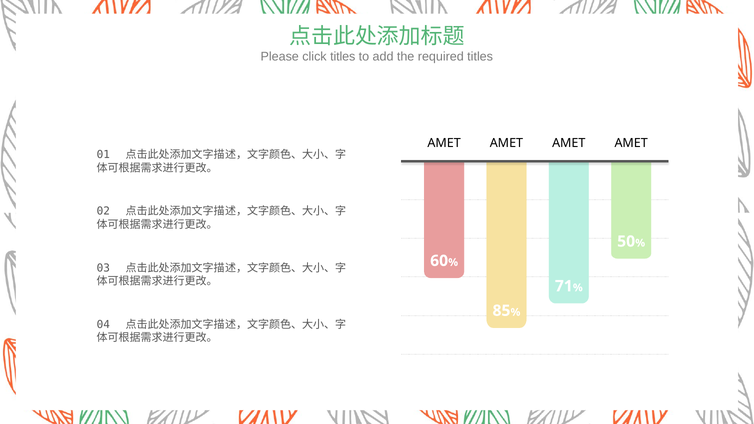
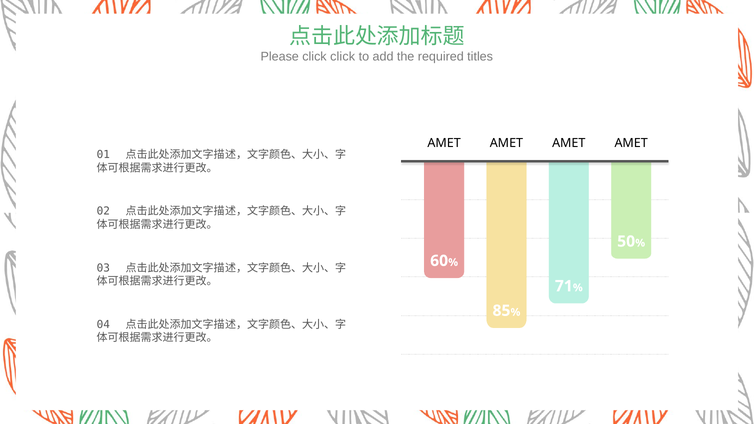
click titles: titles -> click
